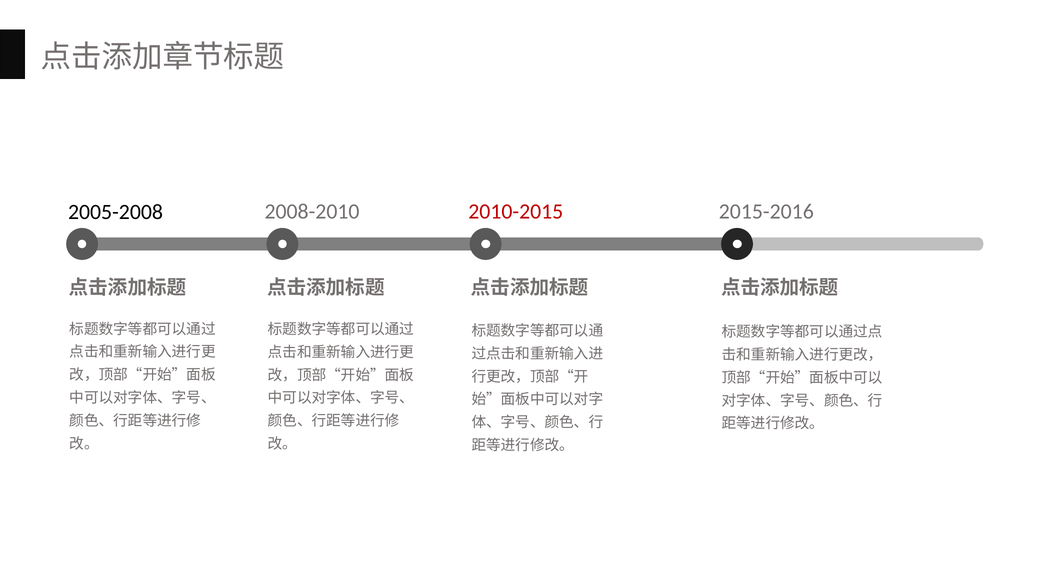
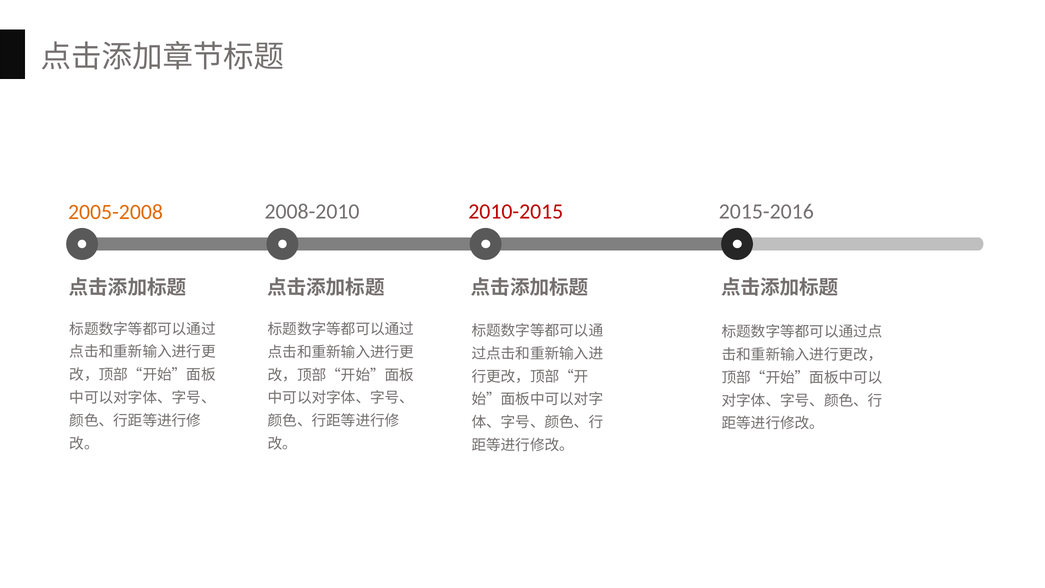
2005-2008 colour: black -> orange
